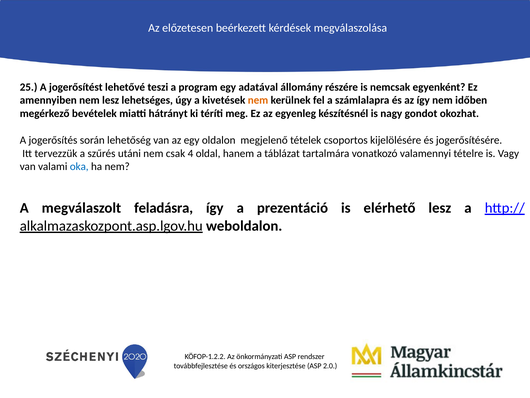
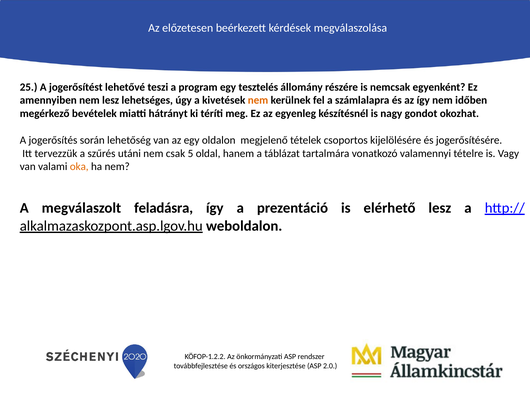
adatával: adatával -> tesztelés
4: 4 -> 5
oka colour: blue -> orange
